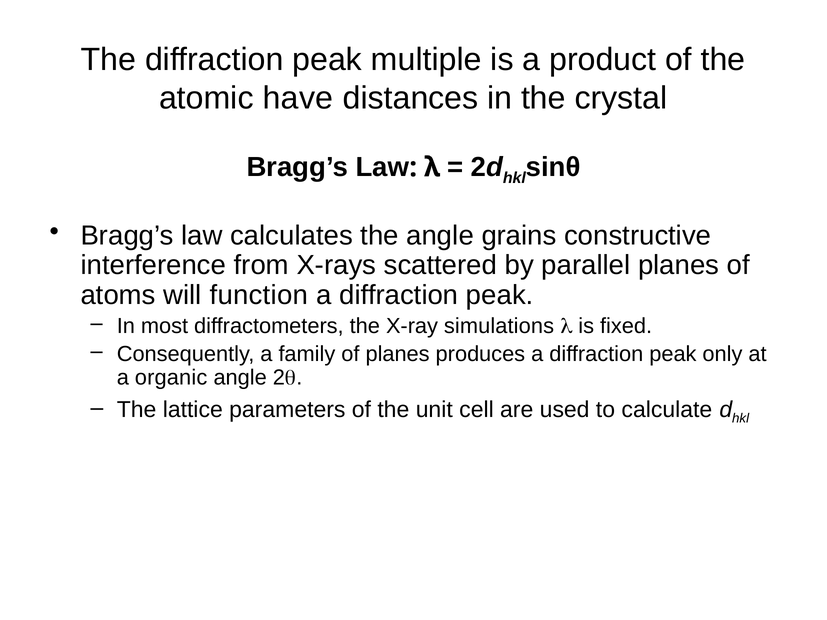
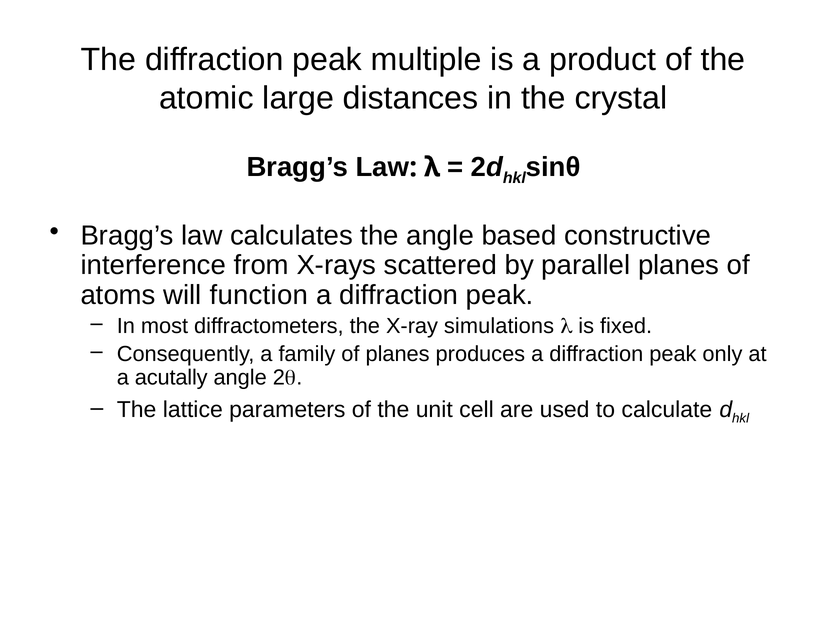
have: have -> large
grains: grains -> based
organic: organic -> acutally
